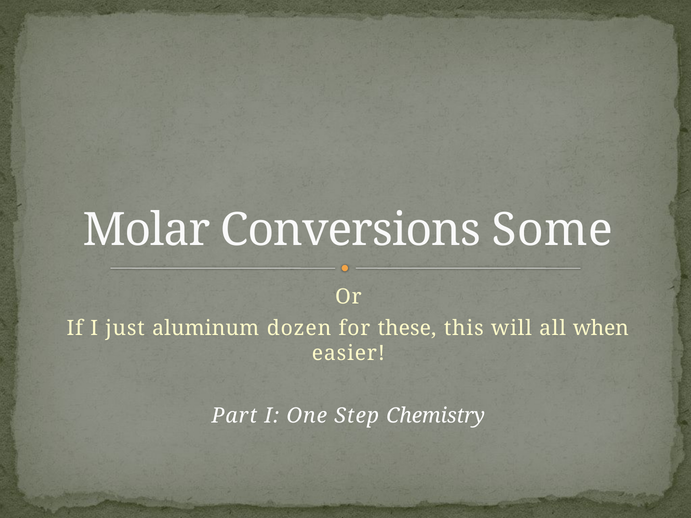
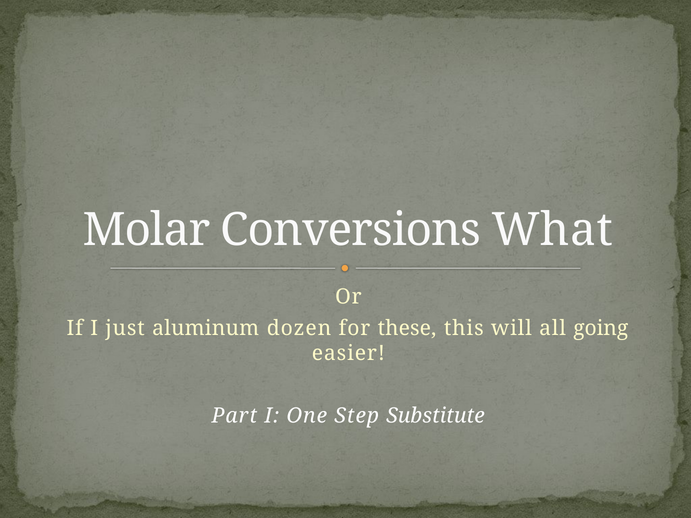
Some: Some -> What
when: when -> going
Chemistry: Chemistry -> Substitute
